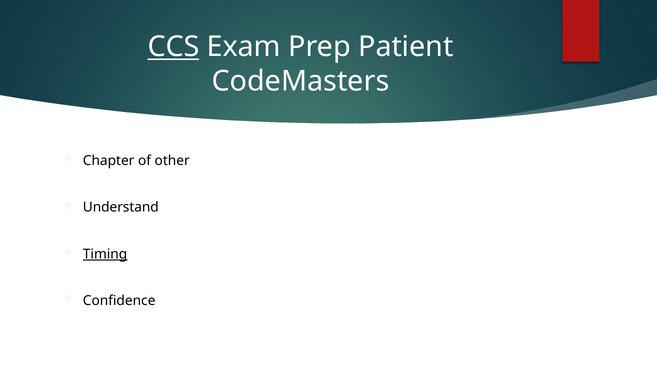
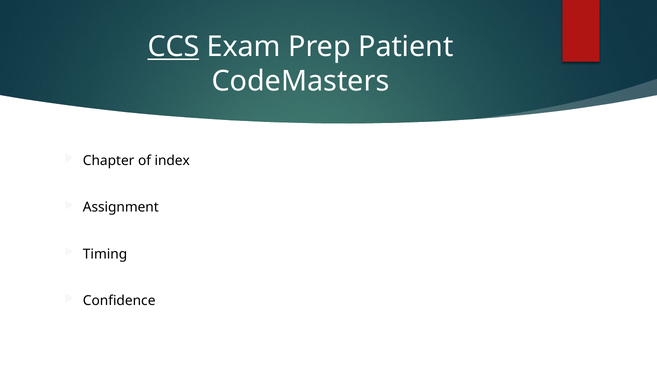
other: other -> index
Understand: Understand -> Assignment
Timing underline: present -> none
